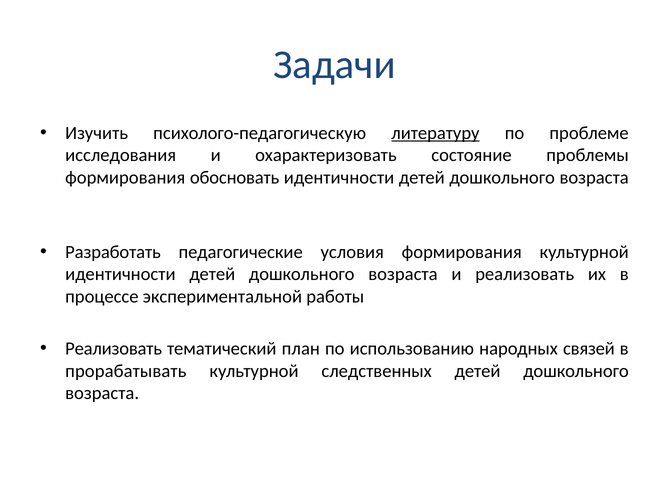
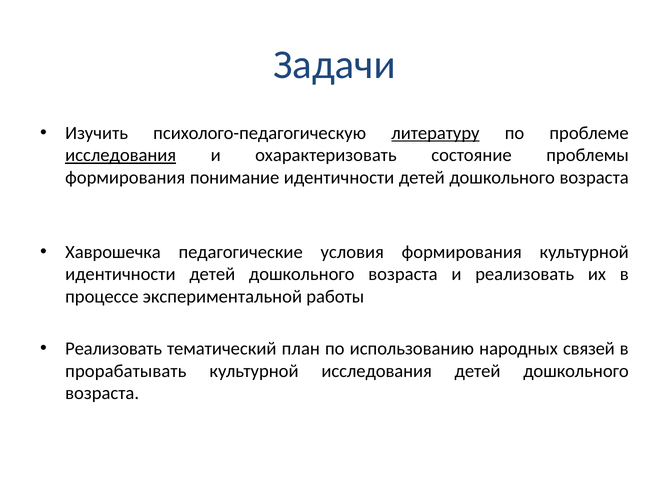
исследования at (121, 155) underline: none -> present
обосновать: обосновать -> понимание
Разработать: Разработать -> Хаврошечка
культурной следственных: следственных -> исследования
